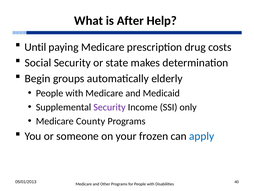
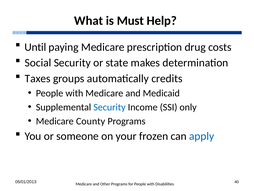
After: After -> Must
Begin: Begin -> Taxes
elderly: elderly -> credits
Security at (109, 107) colour: purple -> blue
